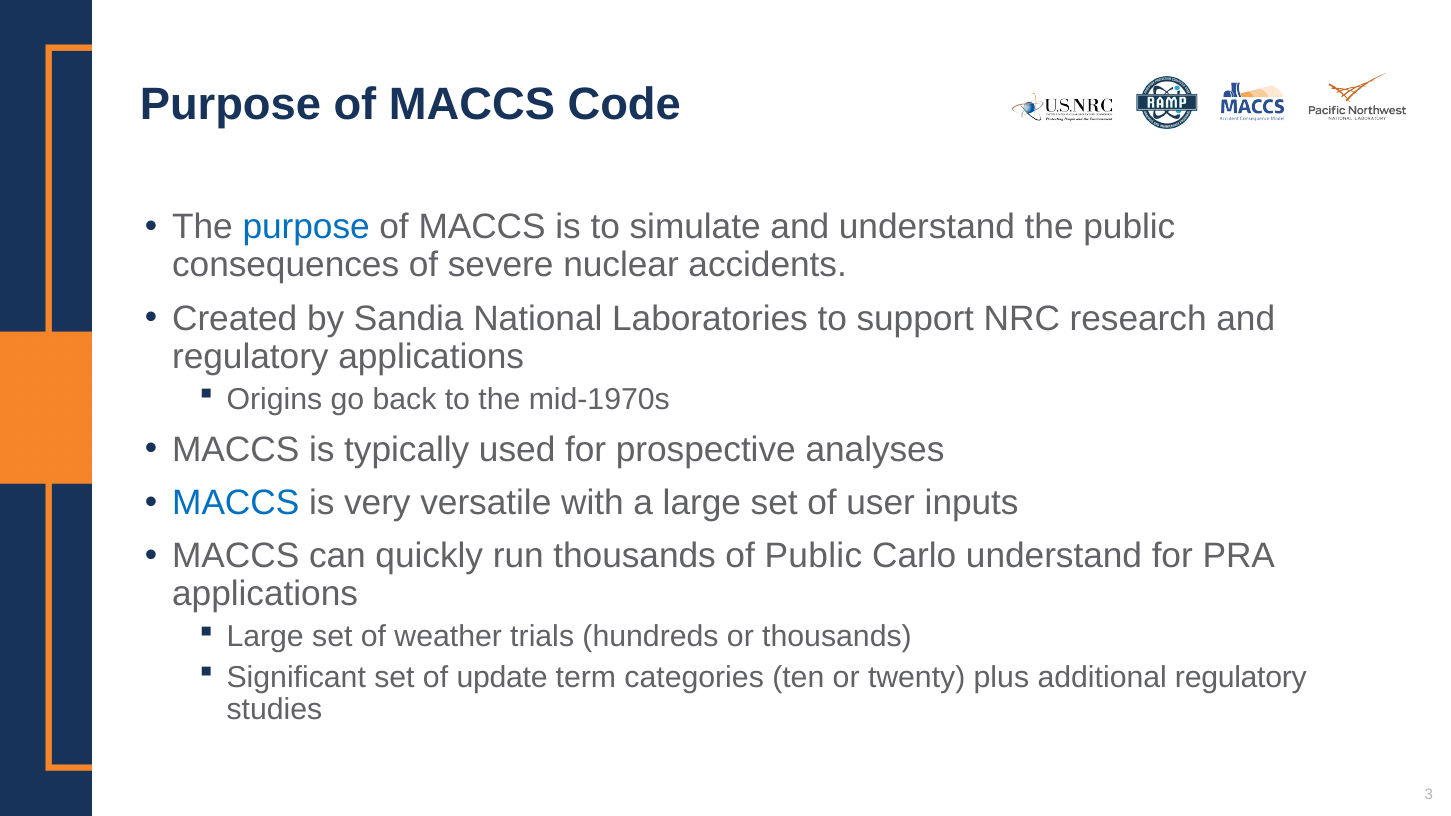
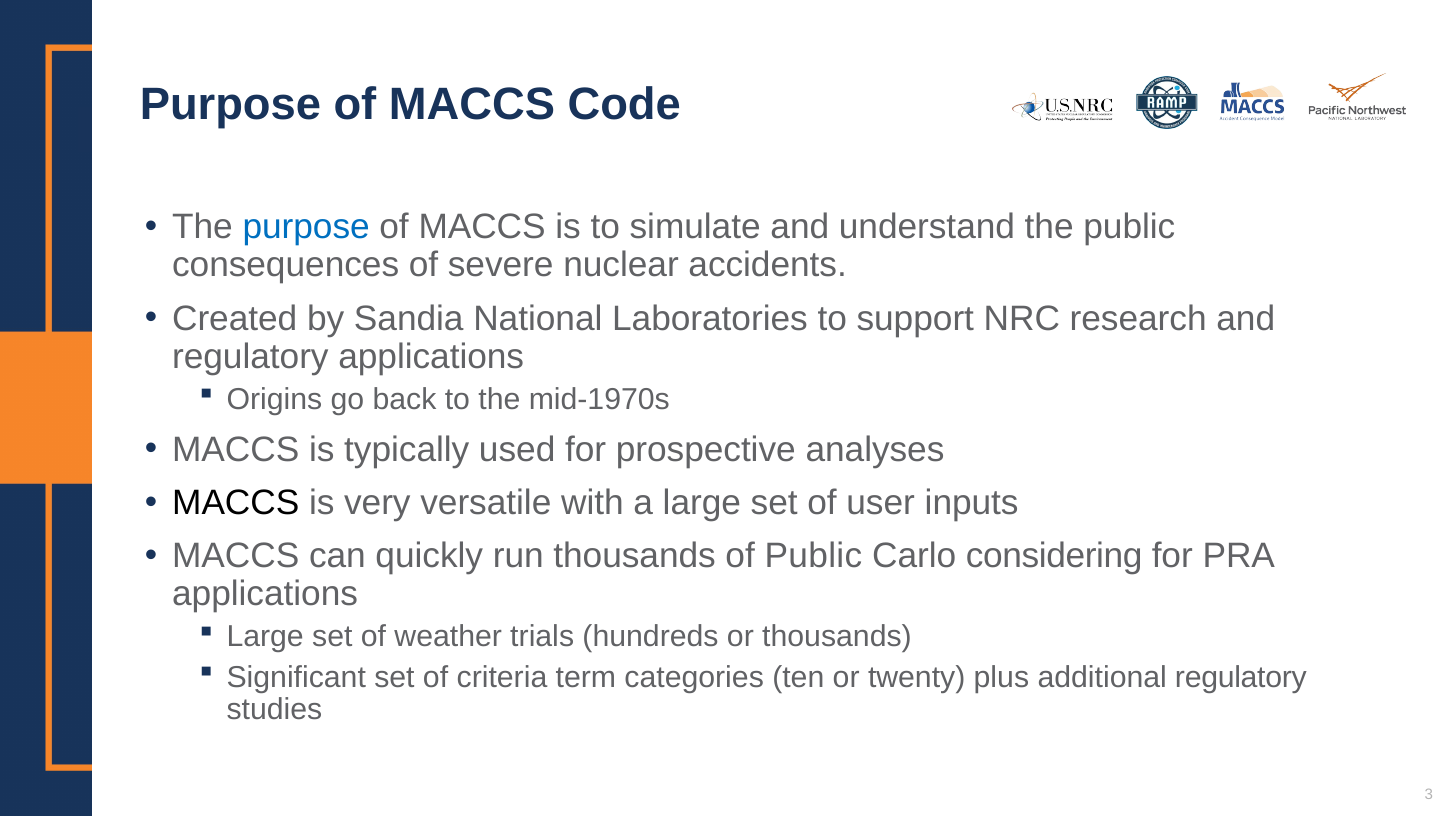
MACCS at (236, 503) colour: blue -> black
Carlo understand: understand -> considering
update: update -> criteria
